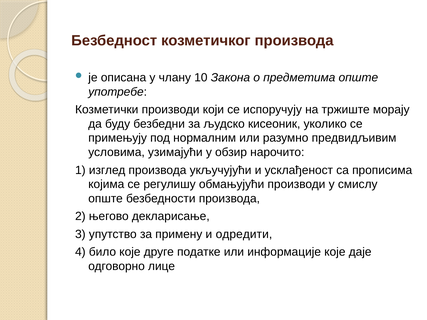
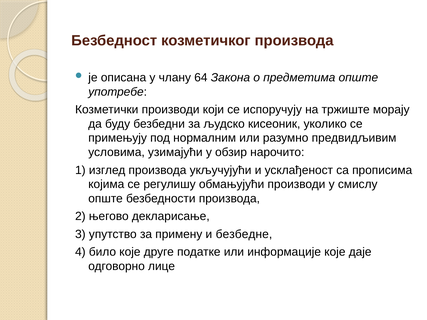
10: 10 -> 64
одредити: одредити -> безбедне
